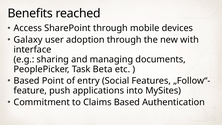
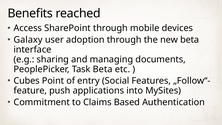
new with: with -> beta
Based at (27, 81): Based -> Cubes
